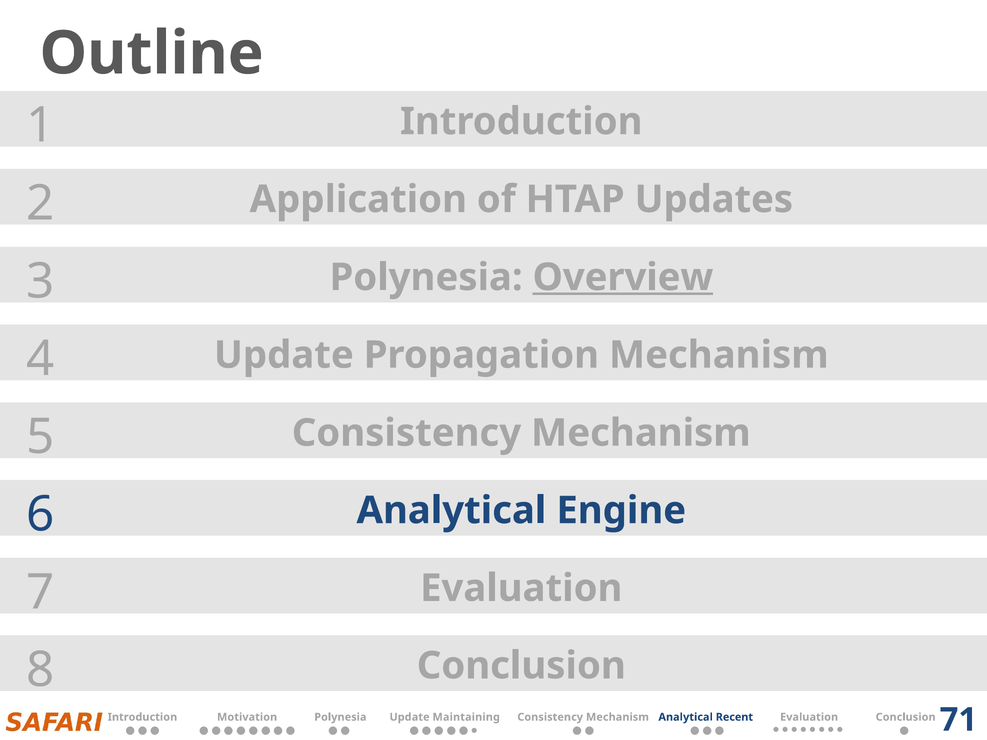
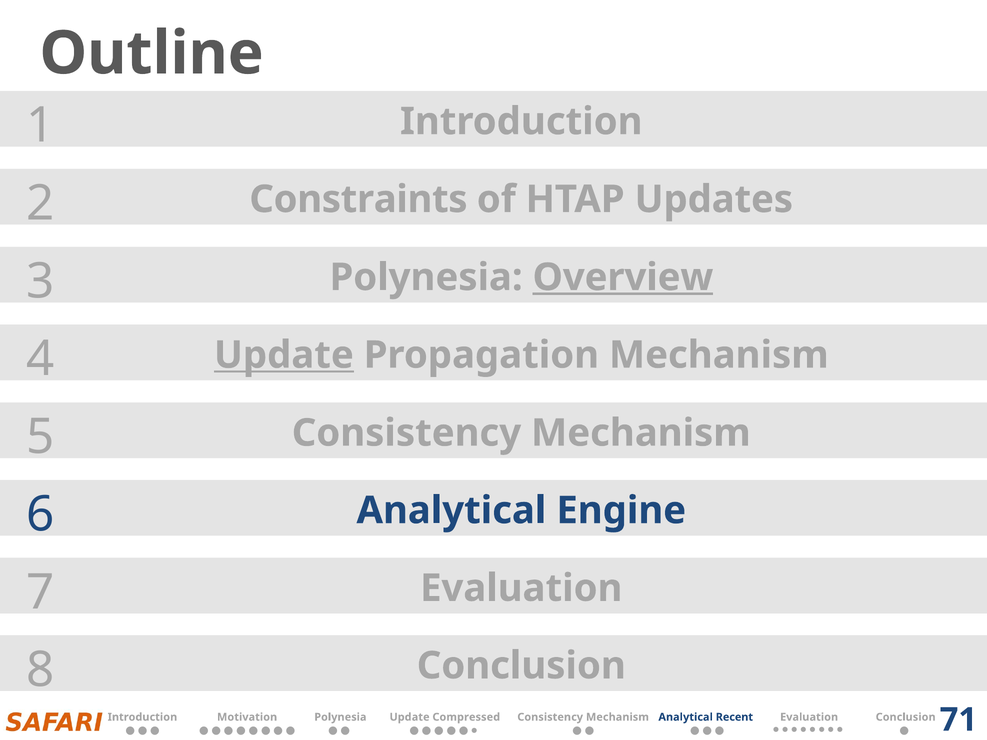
Application: Application -> Constraints
Update at (284, 355) underline: none -> present
Maintaining: Maintaining -> Compressed
